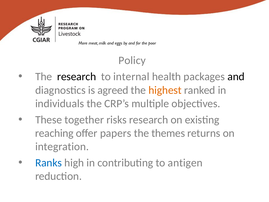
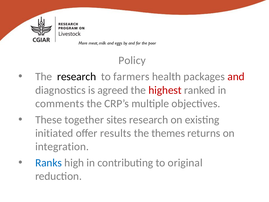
internal: internal -> farmers
and colour: black -> red
highest colour: orange -> red
individuals: individuals -> comments
risks: risks -> sites
reaching: reaching -> initiated
papers: papers -> results
antigen: antigen -> original
